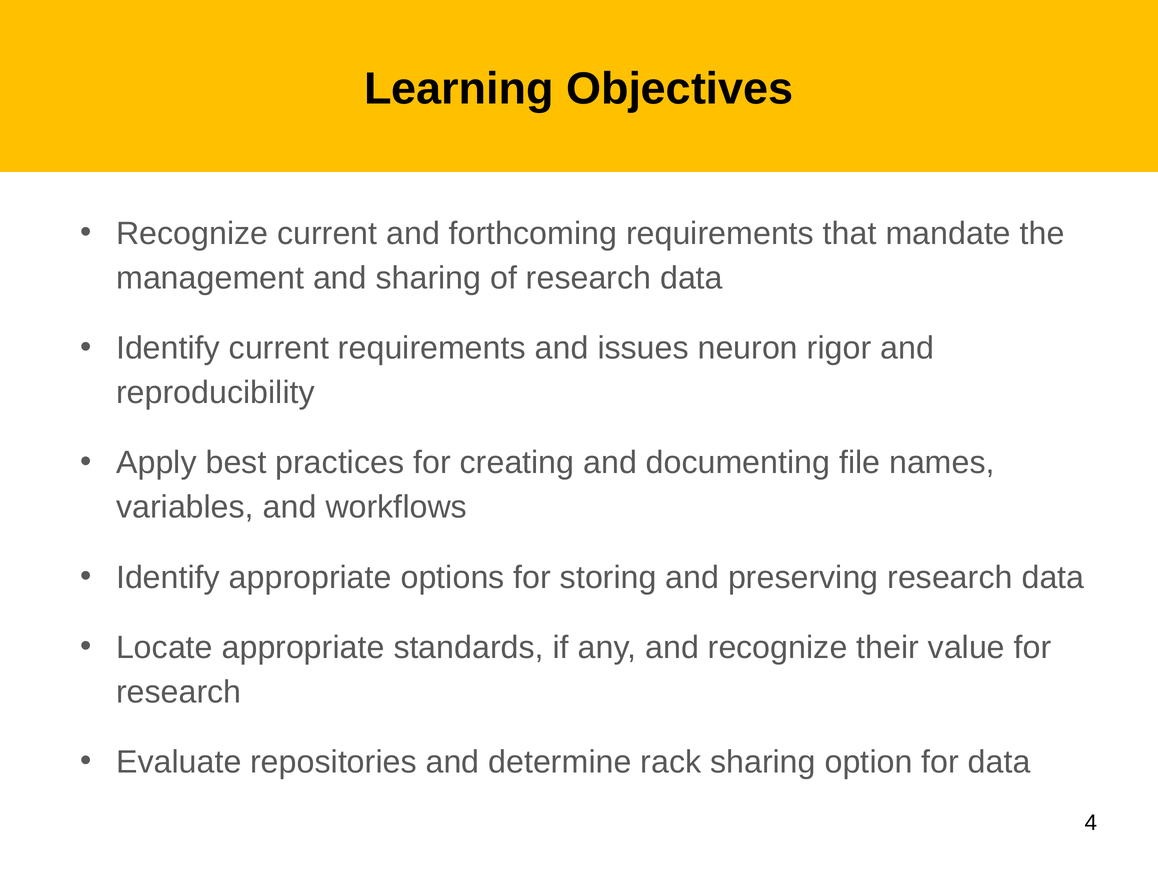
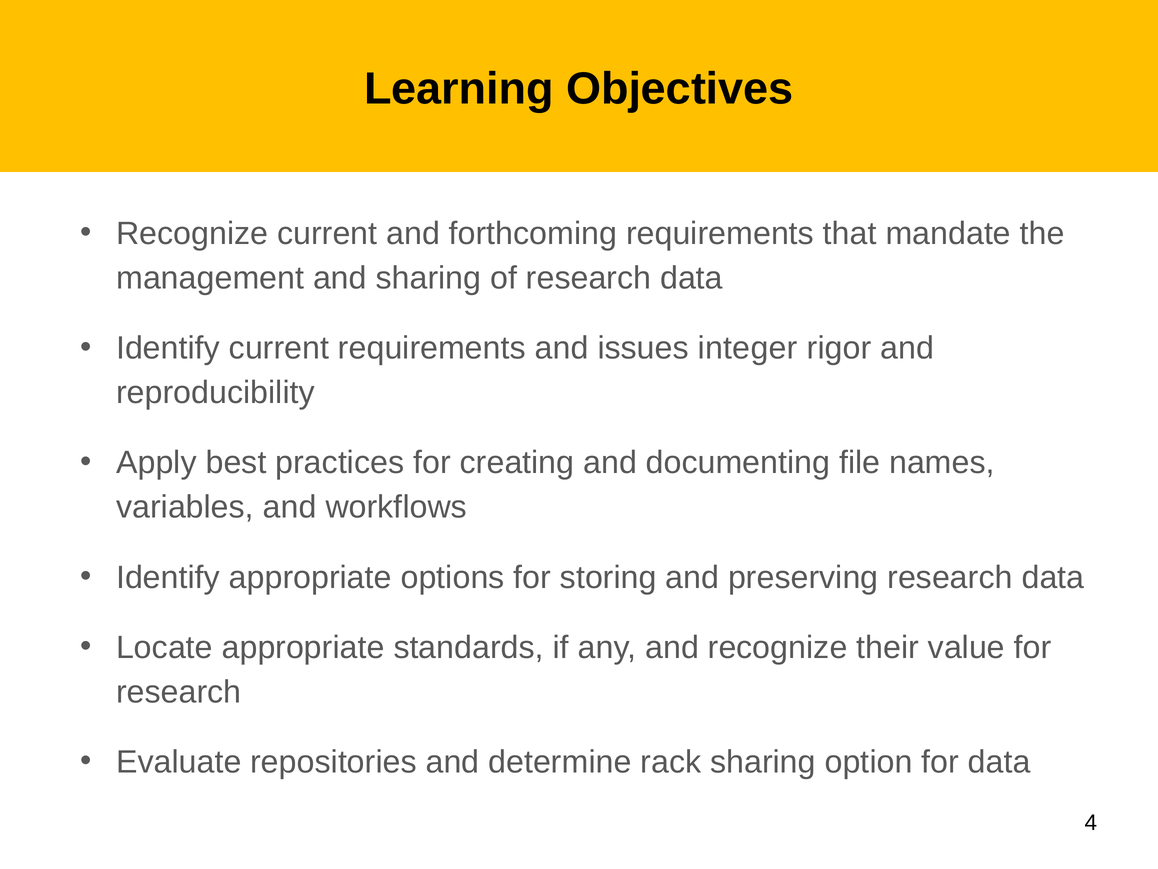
neuron: neuron -> integer
